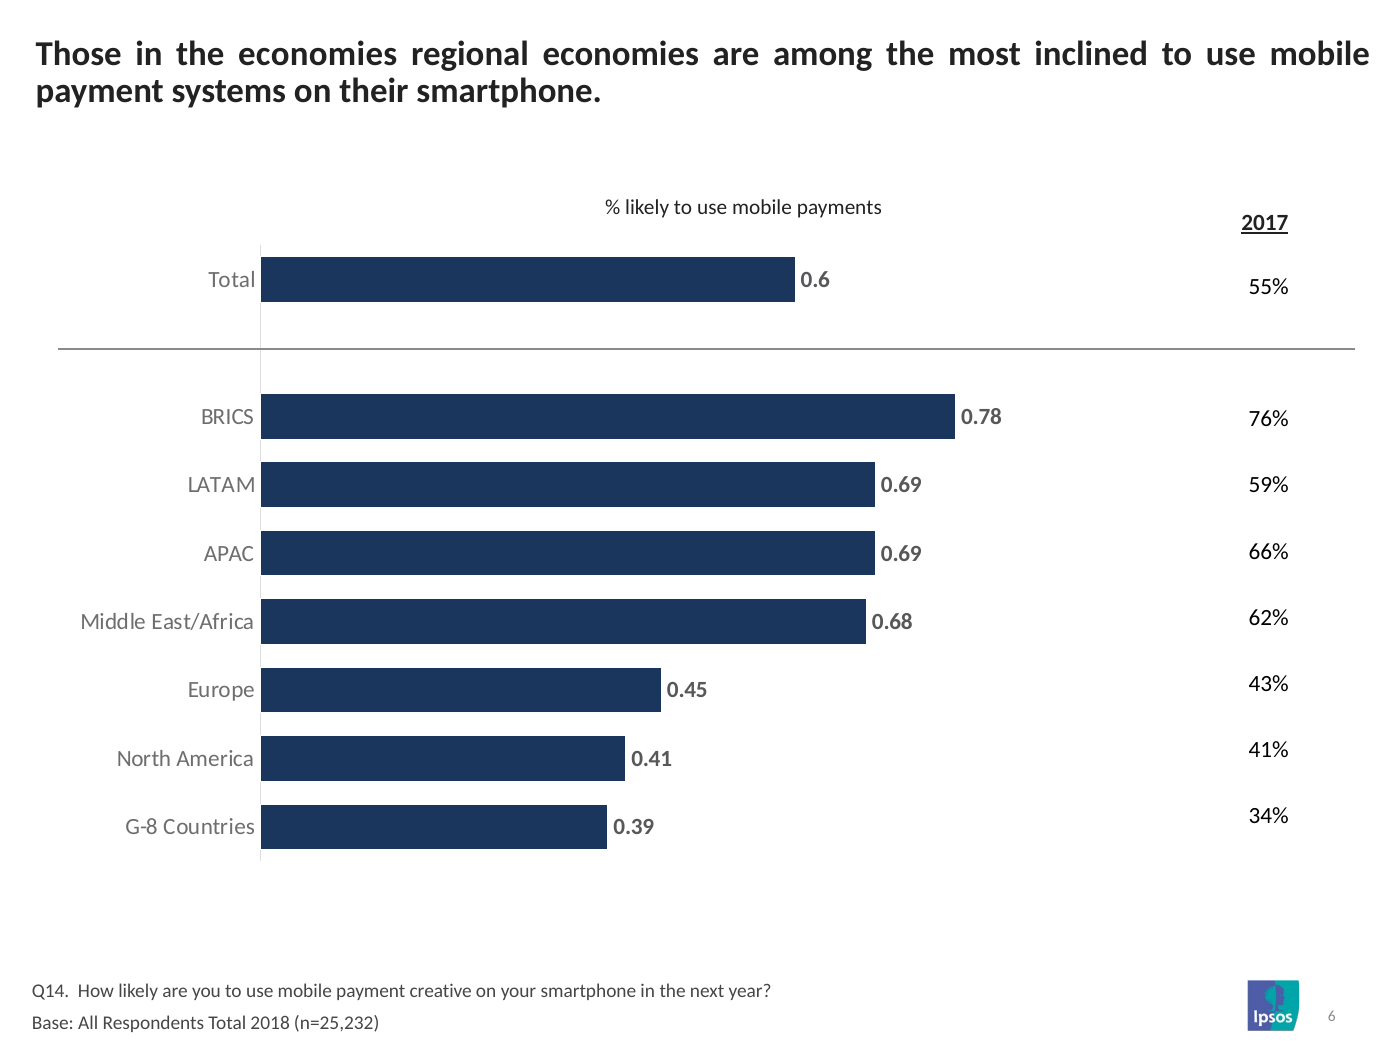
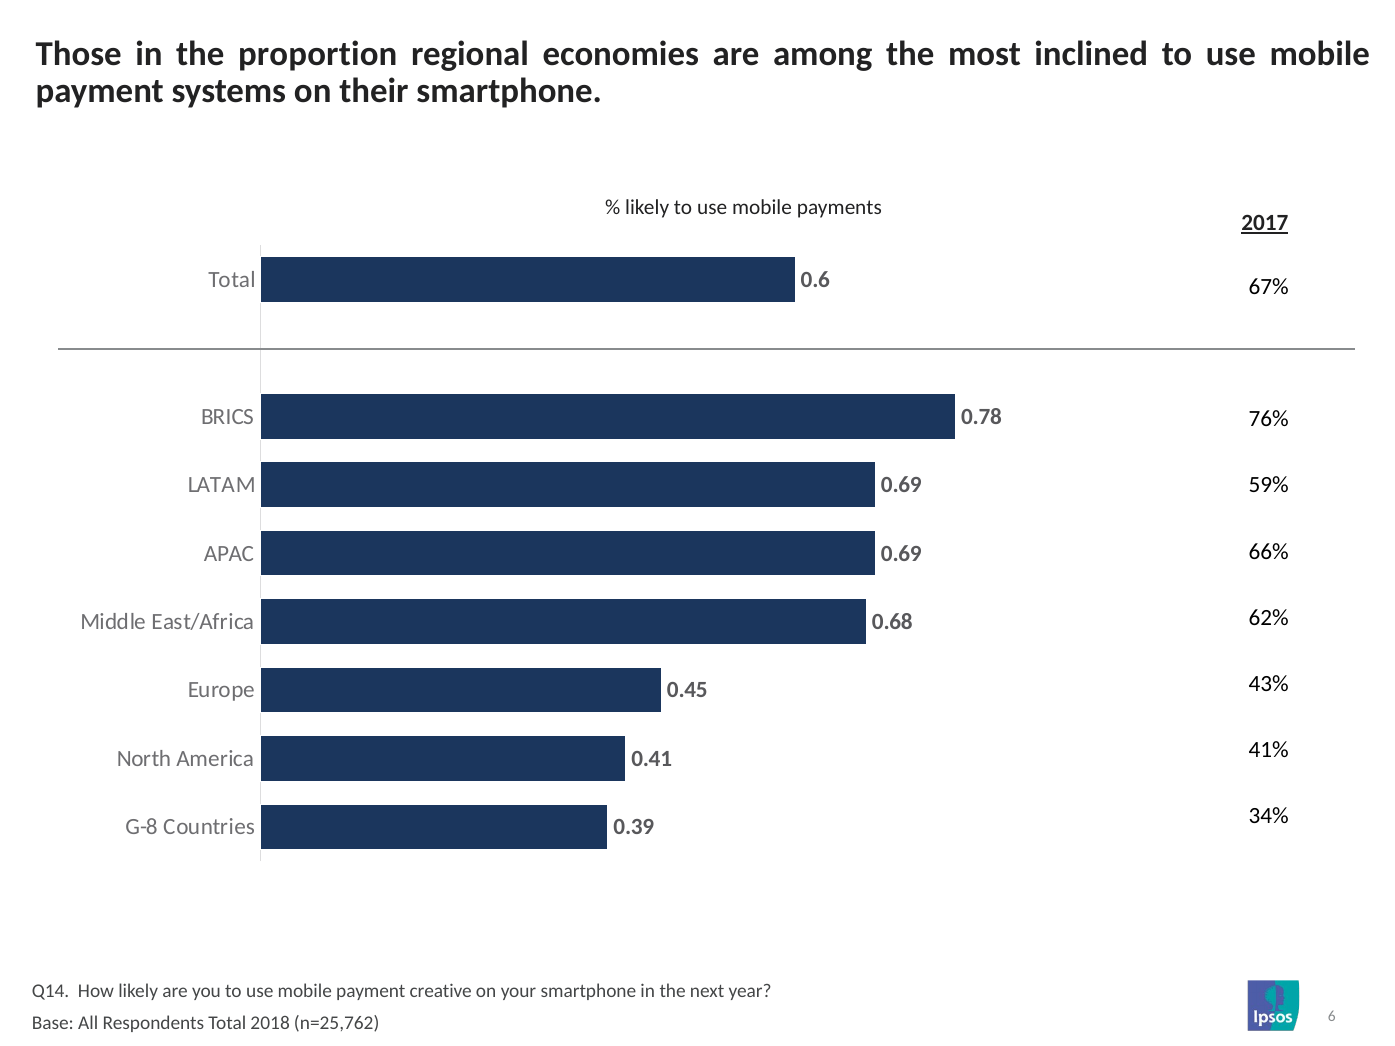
the economies: economies -> proportion
55%: 55% -> 67%
n=25,232: n=25,232 -> n=25,762
